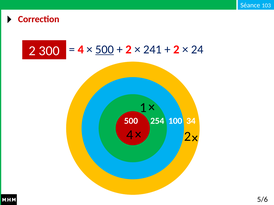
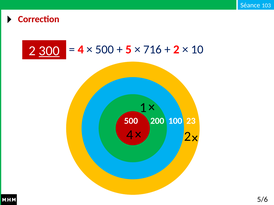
500 at (105, 50) underline: present -> none
2 at (129, 50): 2 -> 5
241: 241 -> 716
24: 24 -> 10
300 underline: none -> present
254: 254 -> 200
34: 34 -> 23
